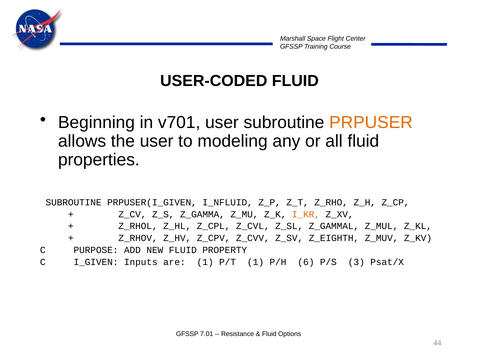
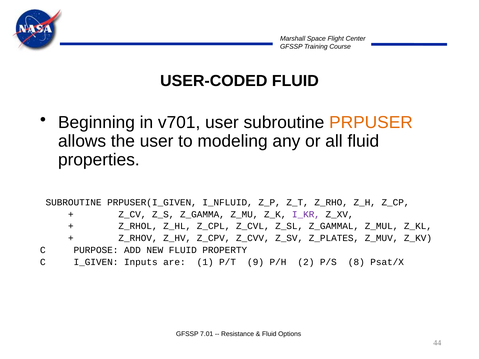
I_KR colour: orange -> purple
Z_EIGHTH: Z_EIGHTH -> Z_PLATES
P/T 1: 1 -> 9
6: 6 -> 2
3: 3 -> 8
